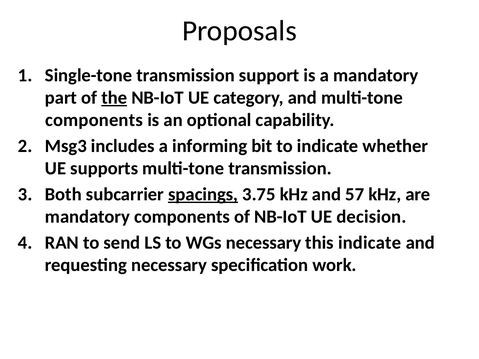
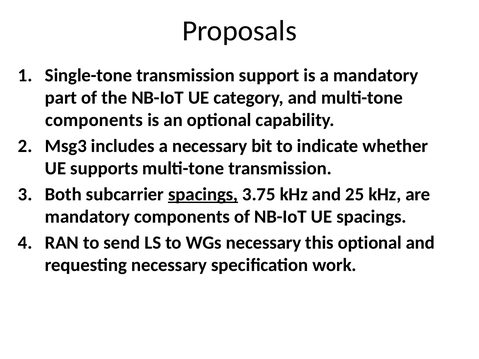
the underline: present -> none
a informing: informing -> necessary
57: 57 -> 25
UE decision: decision -> spacings
this indicate: indicate -> optional
